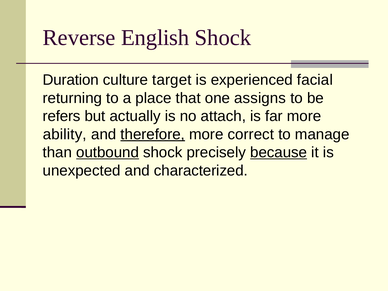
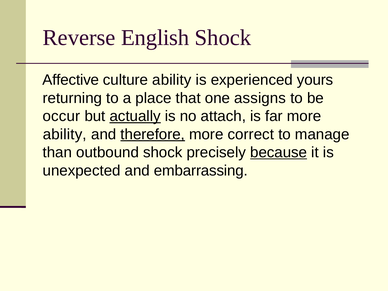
Duration: Duration -> Affective
culture target: target -> ability
facial: facial -> yours
refers: refers -> occur
actually underline: none -> present
outbound underline: present -> none
characterized: characterized -> embarrassing
